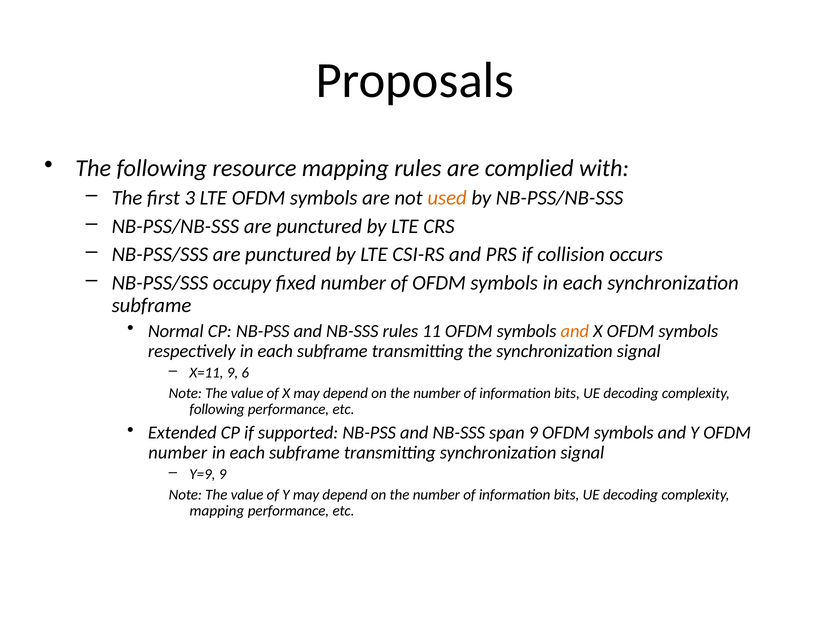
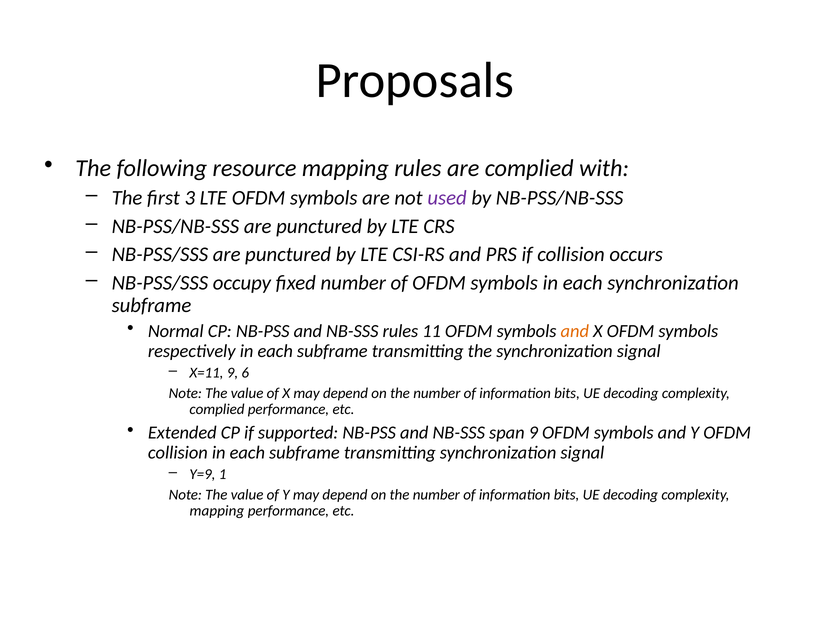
used colour: orange -> purple
following at (217, 409): following -> complied
number at (178, 452): number -> collision
Y=9 9: 9 -> 1
